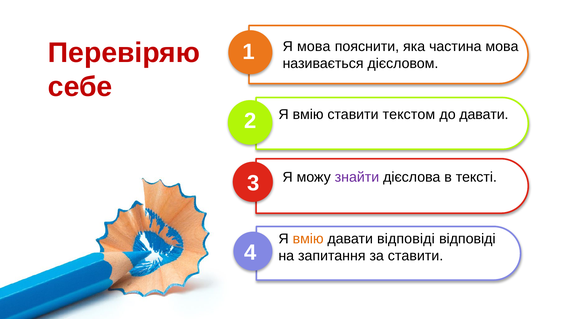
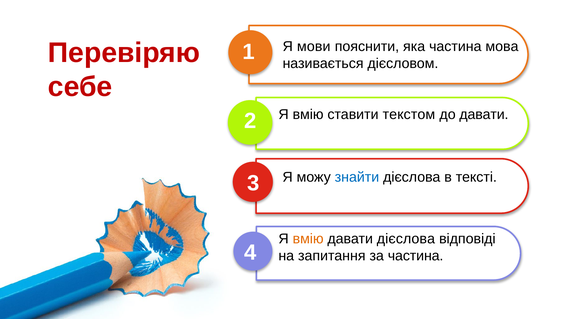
Я мова: мова -> мови
знайти colour: purple -> blue
давати відповіді: відповіді -> дієслова
за ставити: ставити -> частина
